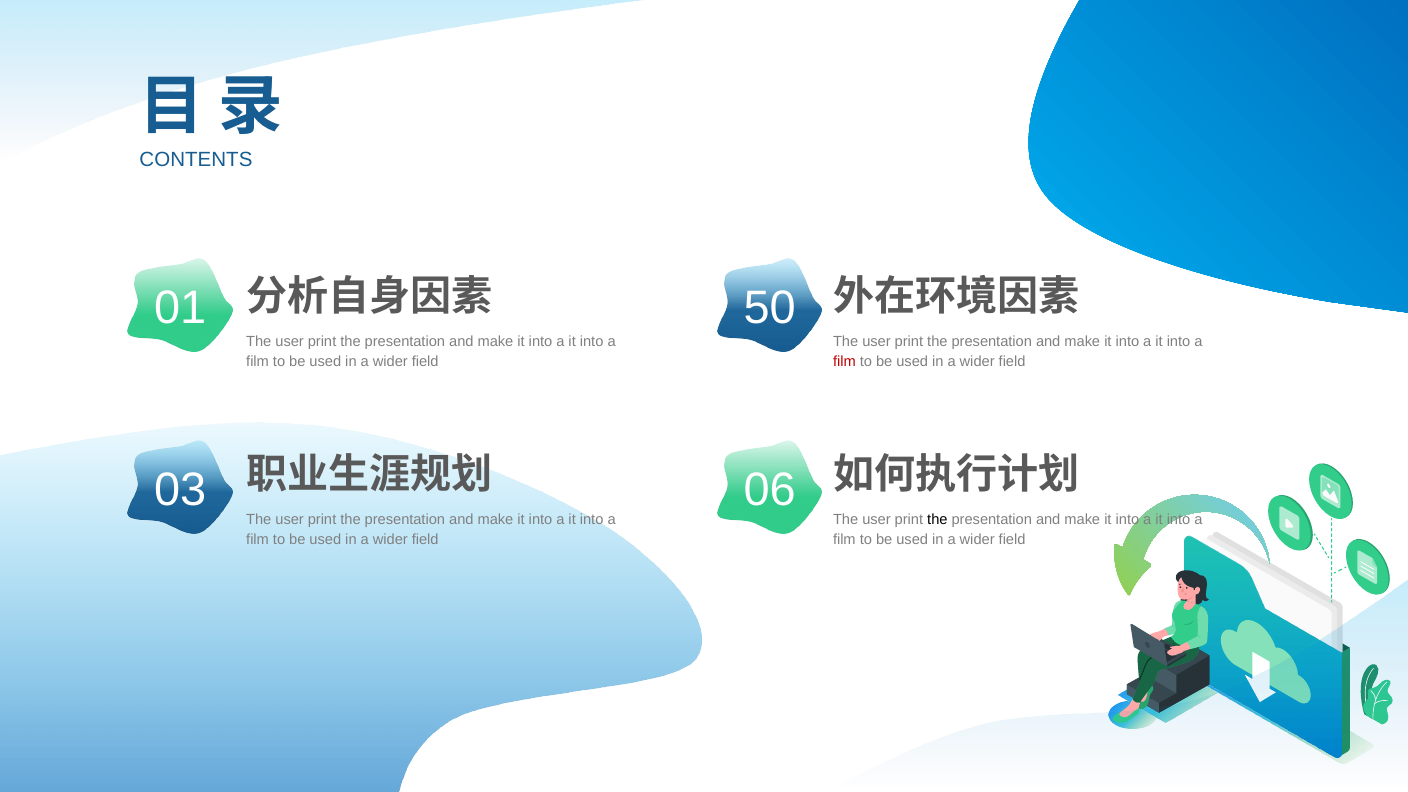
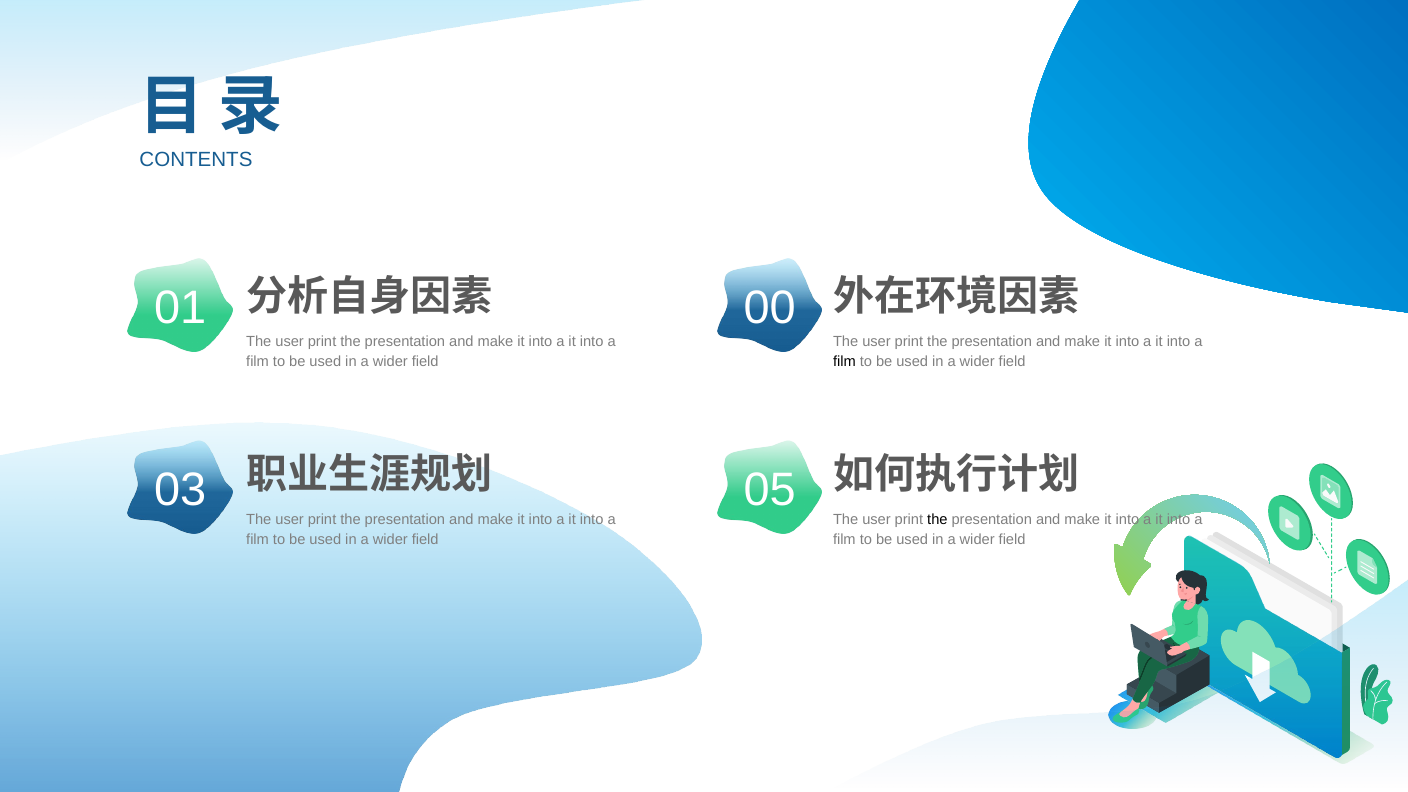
50: 50 -> 00
film at (844, 362) colour: red -> black
06: 06 -> 05
